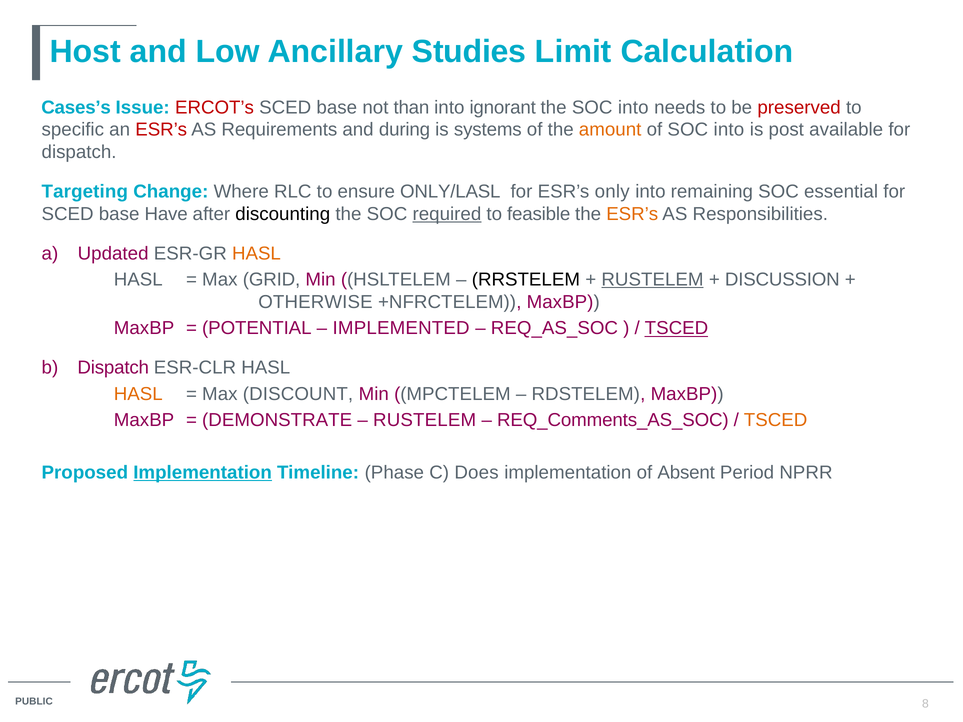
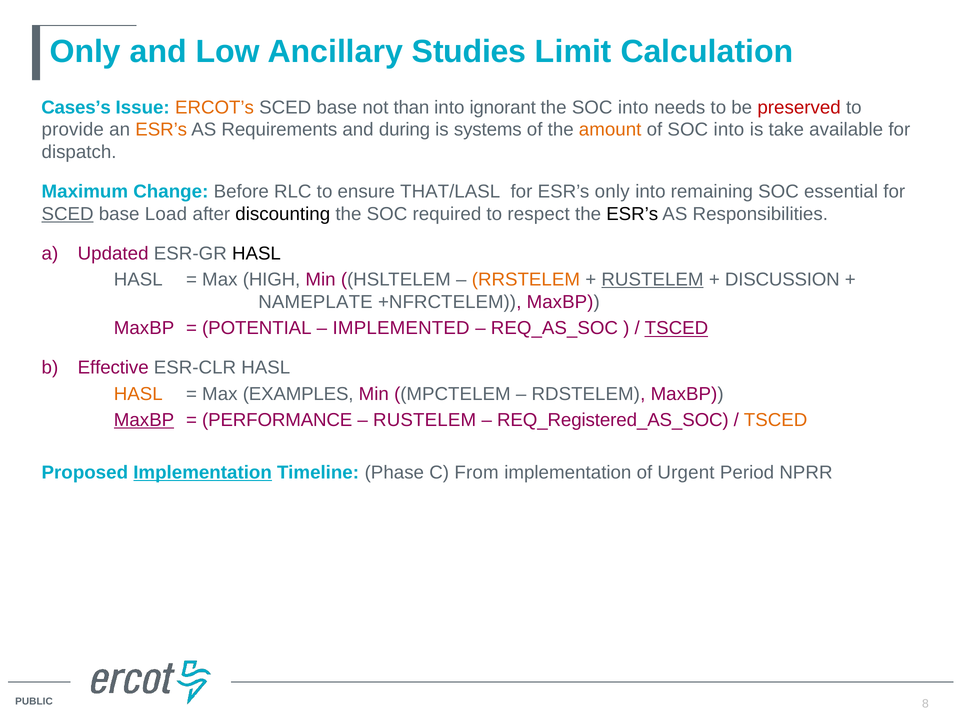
Host at (85, 52): Host -> Only
ERCOT’s colour: red -> orange
specific: specific -> provide
ESR’s at (161, 130) colour: red -> orange
post: post -> take
Targeting: Targeting -> Maximum
Where: Where -> Before
ONLY/LASL: ONLY/LASL -> THAT/LASL
SCED at (68, 214) underline: none -> present
Have: Have -> Load
required underline: present -> none
feasible: feasible -> respect
ESR’s at (632, 214) colour: orange -> black
HASL at (256, 253) colour: orange -> black
GRID: GRID -> HIGH
RRSTELEM colour: black -> orange
OTHERWISE: OTHERWISE -> NAMEPLATE
Dispatch at (113, 368): Dispatch -> Effective
DISCOUNT: DISCOUNT -> EXAMPLES
MaxBP at (144, 420) underline: none -> present
DEMONSTRATE: DEMONSTRATE -> PERFORMANCE
REQ_Comments_AS_SOC: REQ_Comments_AS_SOC -> REQ_Registered_AS_SOC
Does: Does -> From
Absent: Absent -> Urgent
